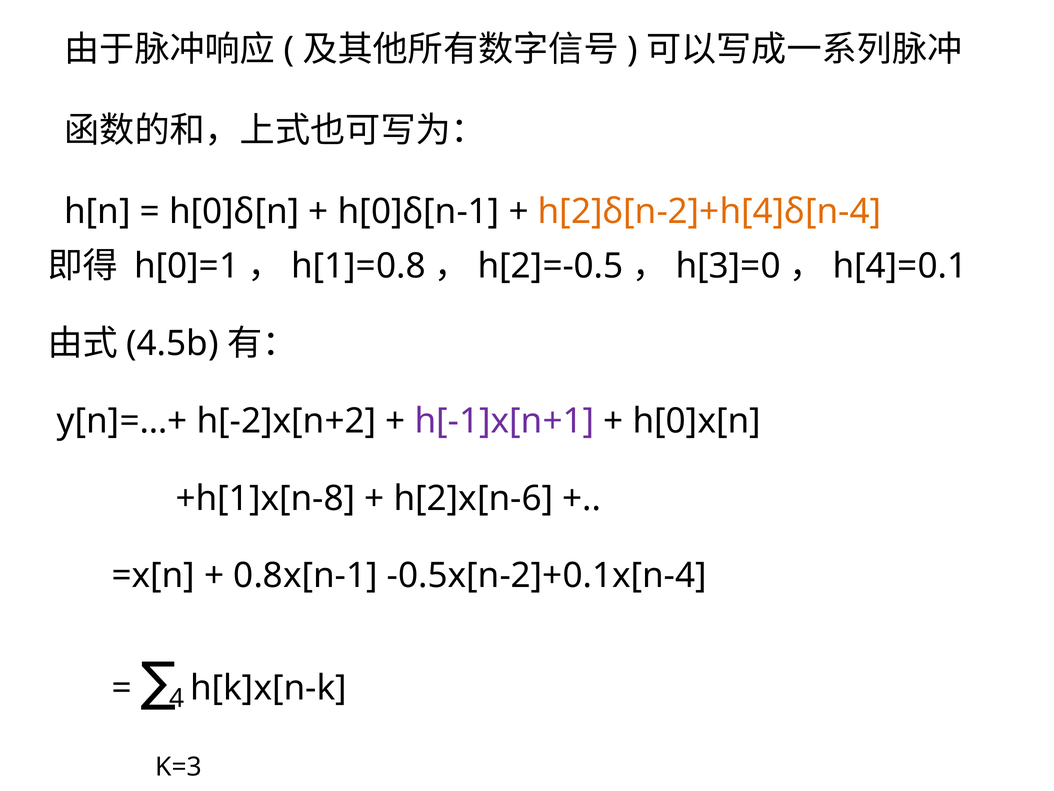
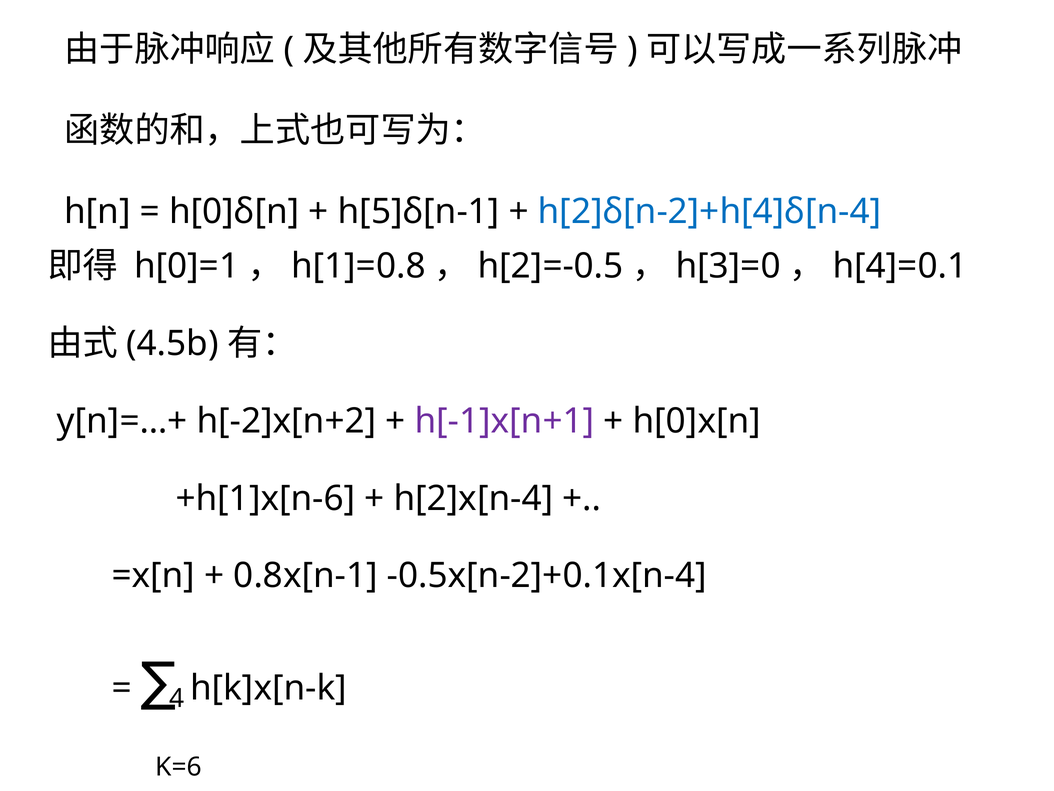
h[0]δ[n-1: h[0]δ[n-1 -> h[5]δ[n-1
h[2]δ[n-2]+h[4]δ[n-4 colour: orange -> blue
+h[1]x[n-8: +h[1]x[n-8 -> +h[1]x[n-6
h[2]x[n-6: h[2]x[n-6 -> h[2]x[n-4
K=3: K=3 -> K=6
